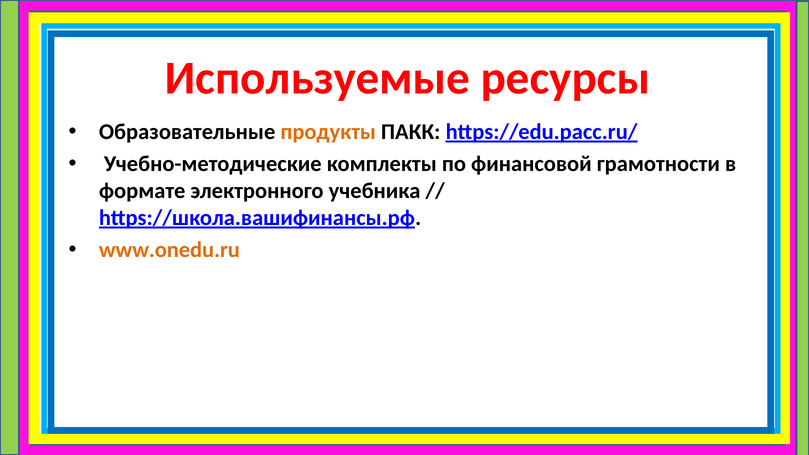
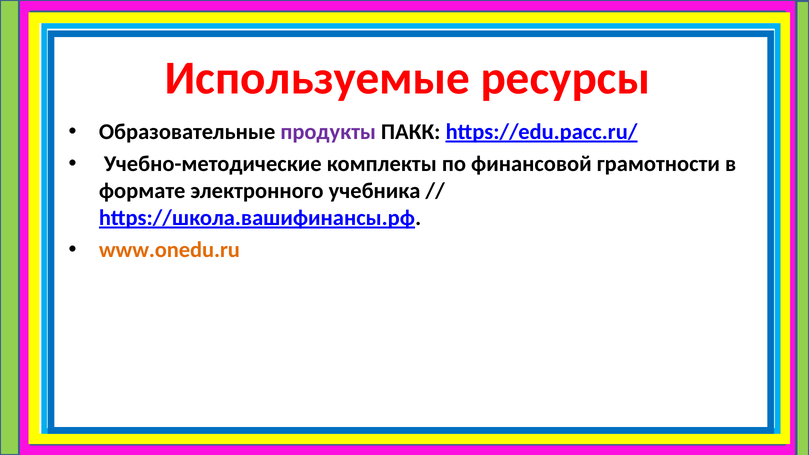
продукты colour: orange -> purple
